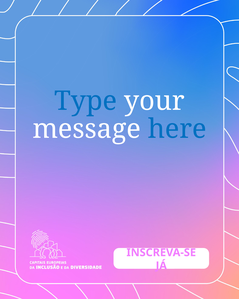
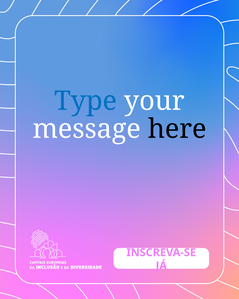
here colour: blue -> black
